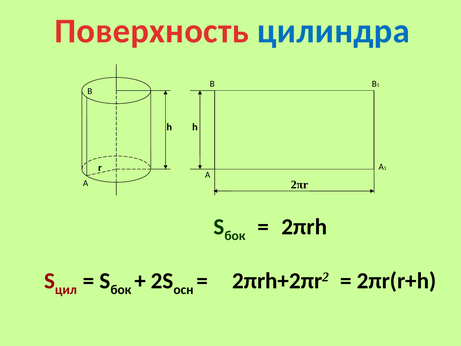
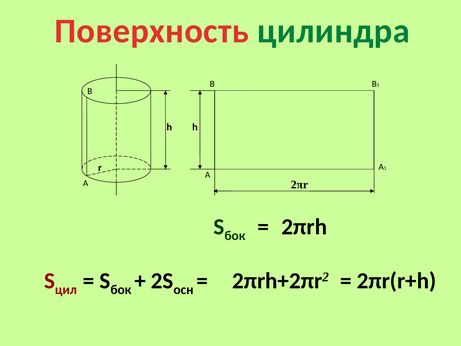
цилиндра colour: blue -> green
